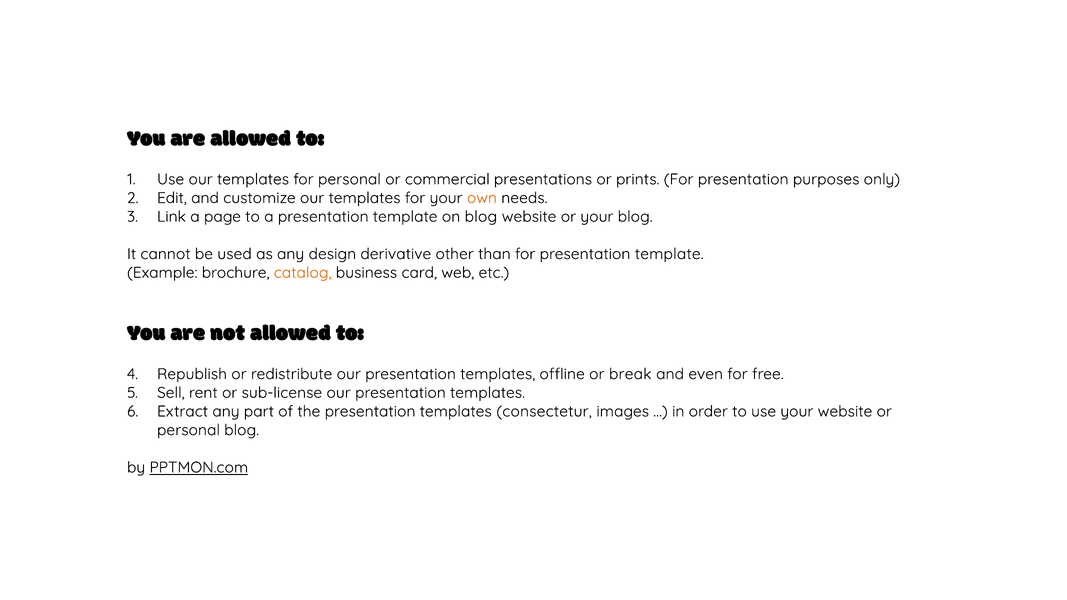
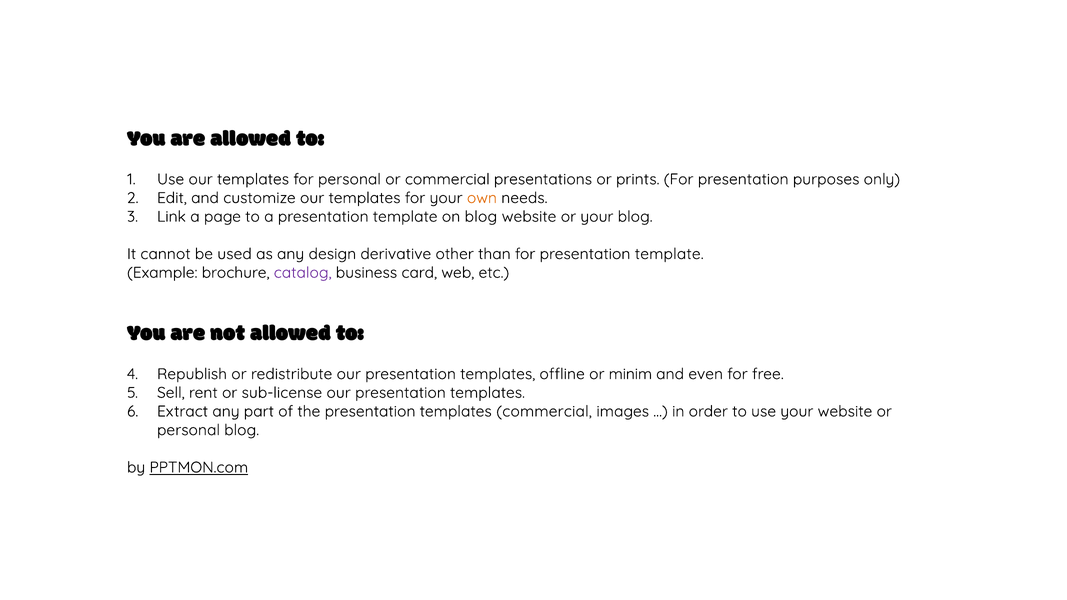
catalog colour: orange -> purple
break: break -> minim
templates consectetur: consectetur -> commercial
